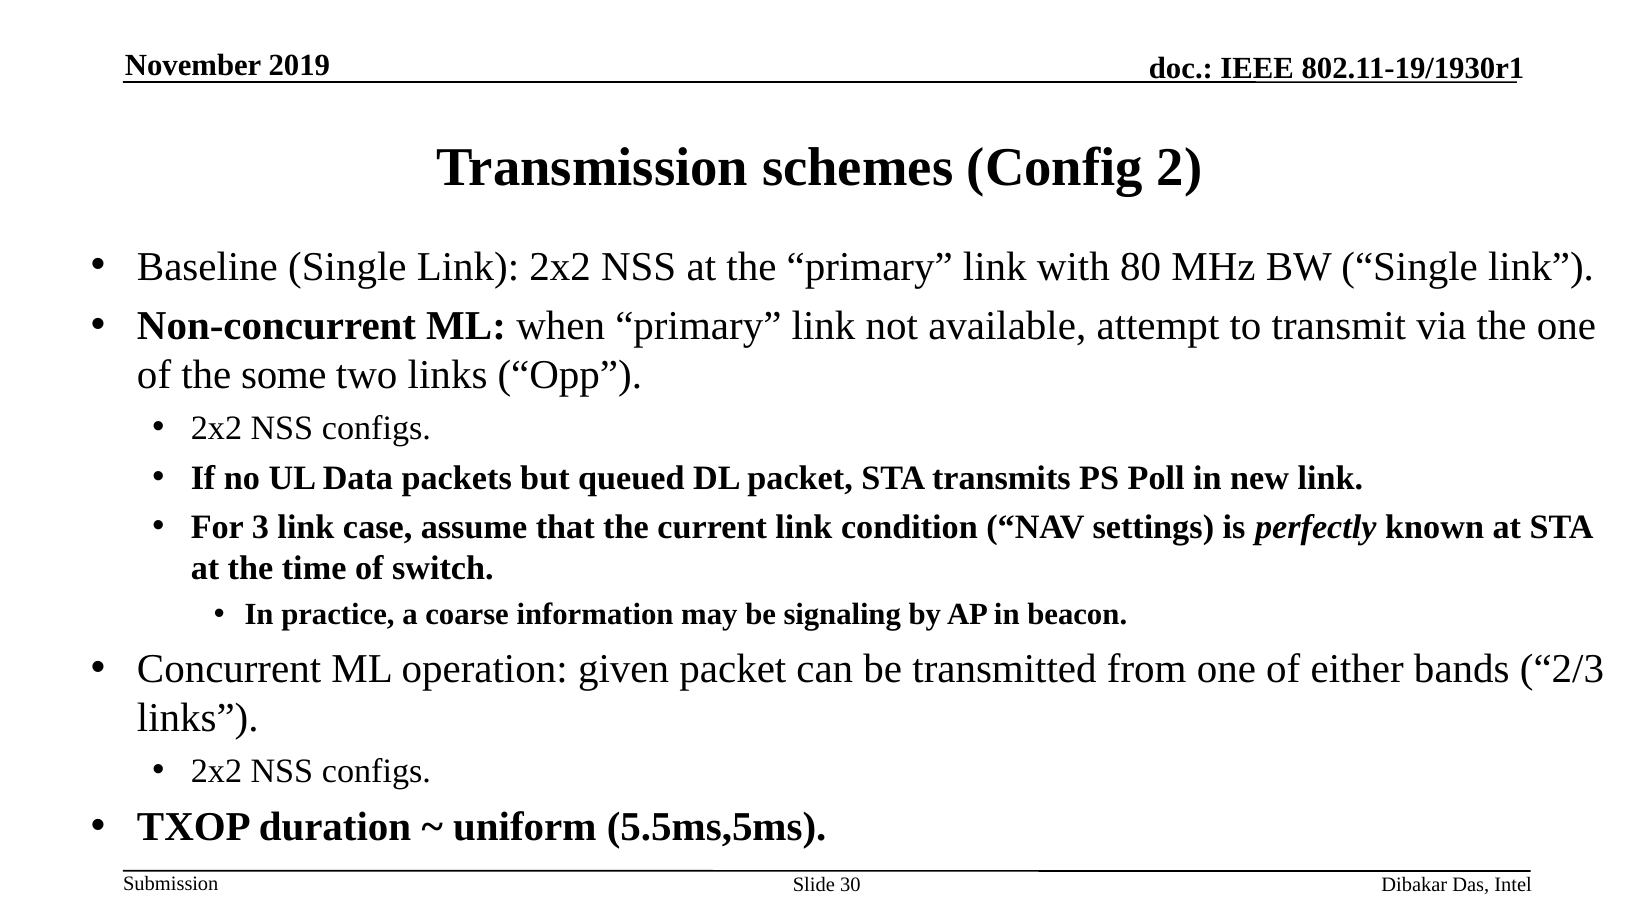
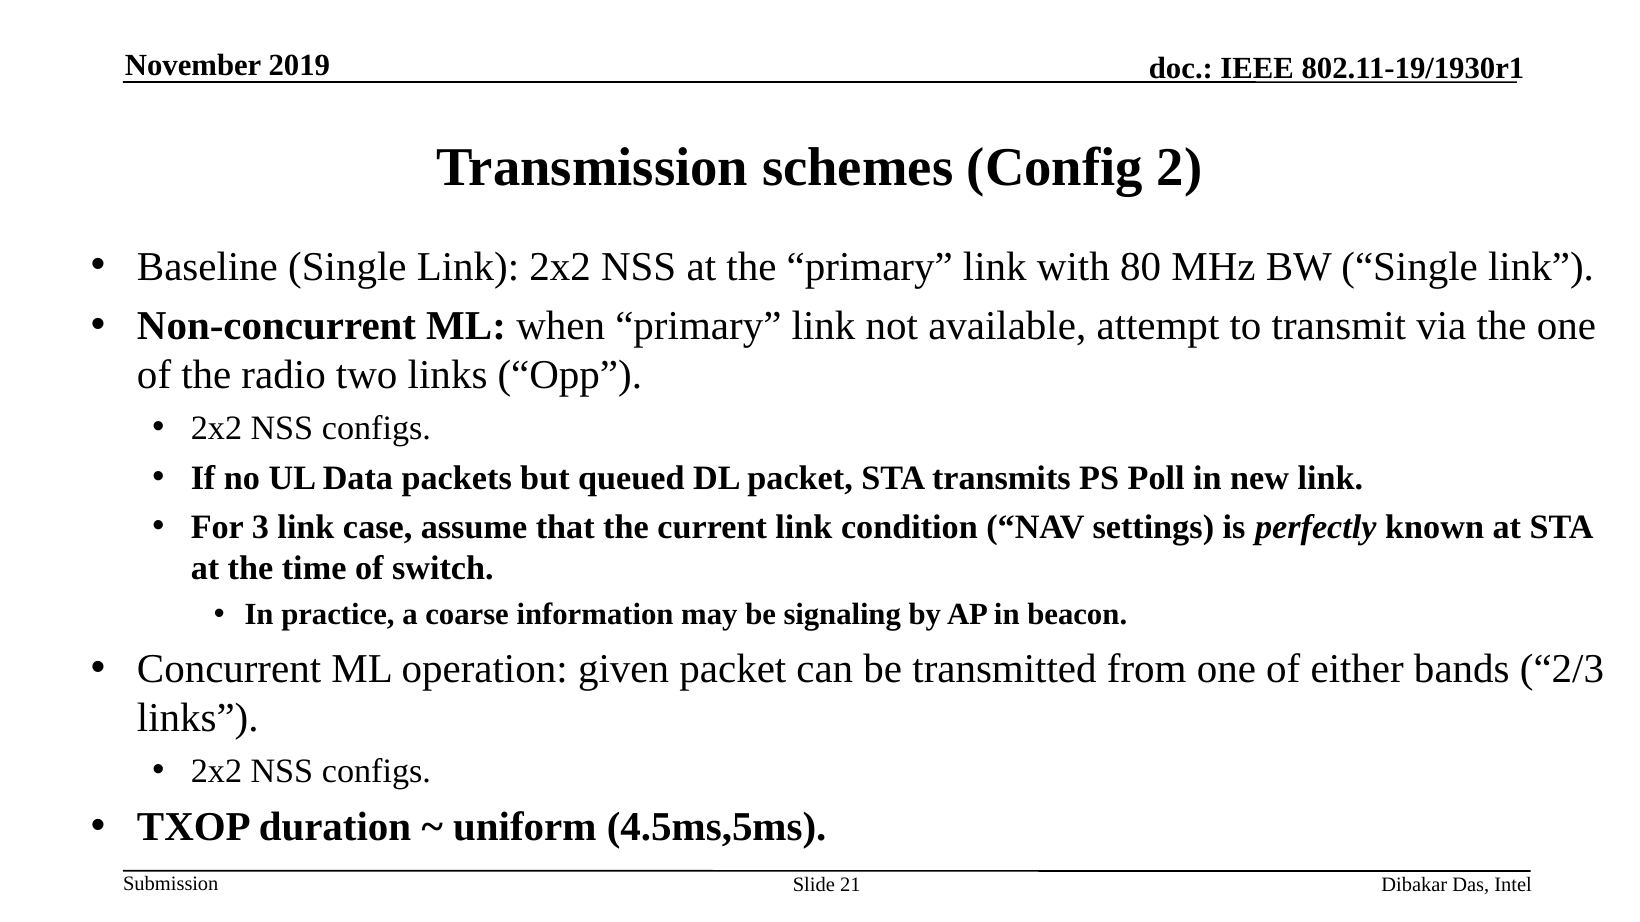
some: some -> radio
5.5ms,5ms: 5.5ms,5ms -> 4.5ms,5ms
30: 30 -> 21
